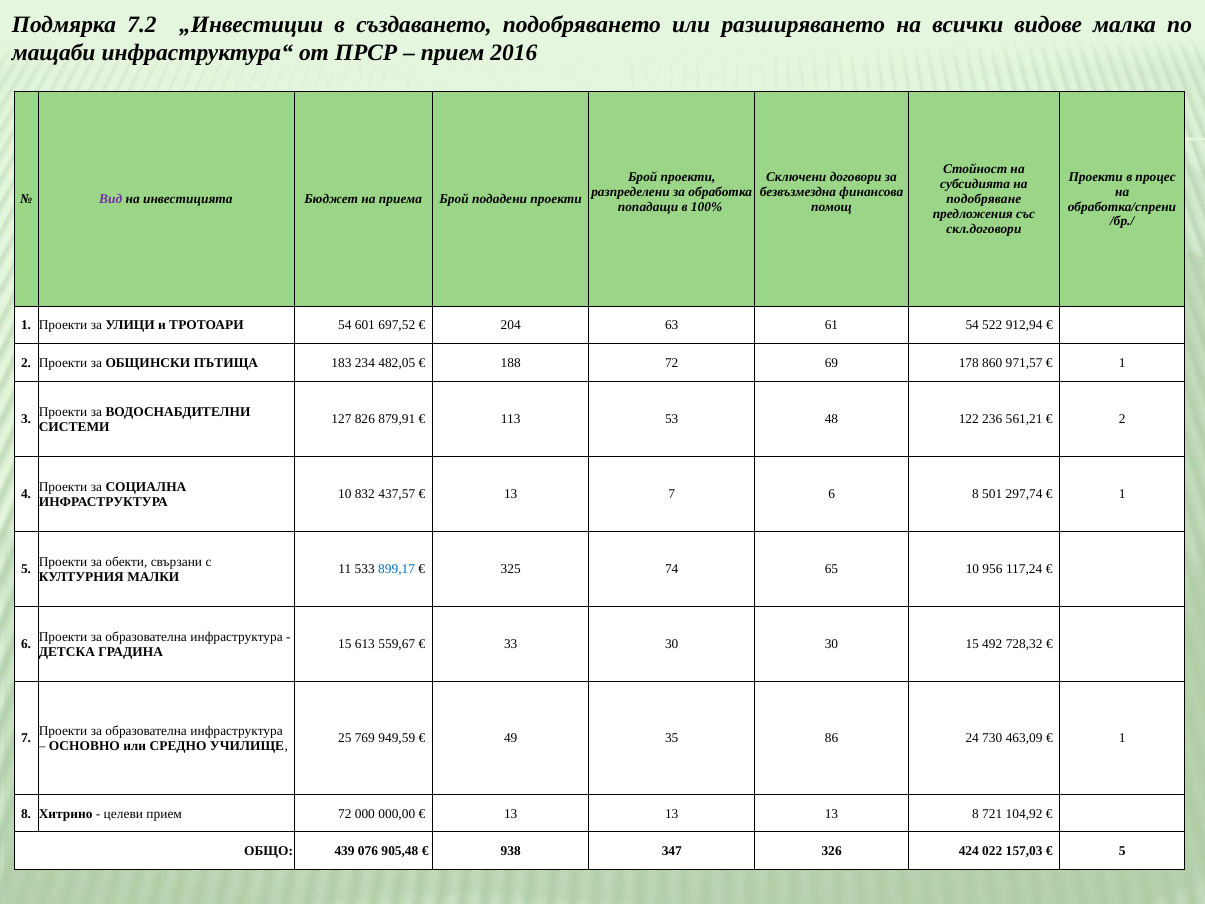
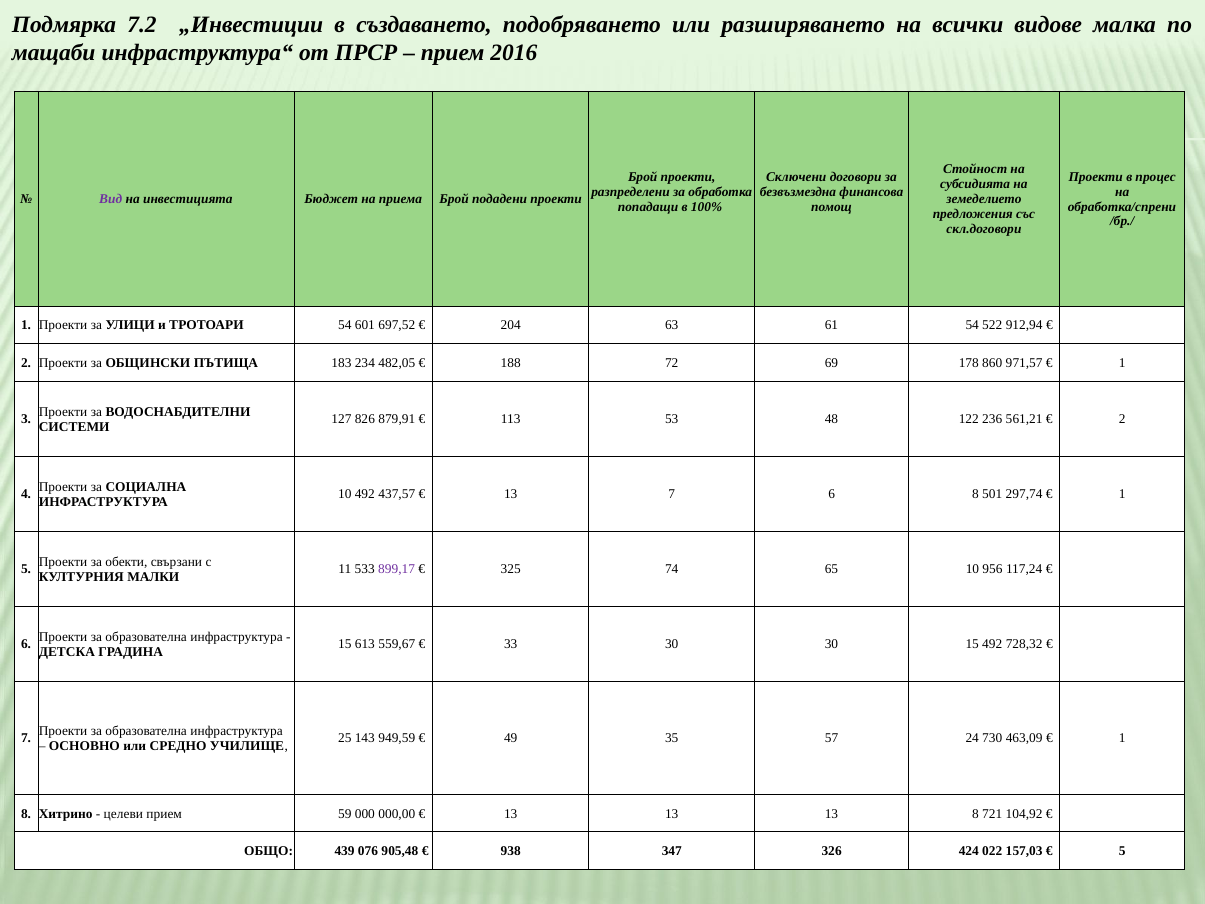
подобряване: подобряване -> земеделието
10 832: 832 -> 492
899,17 colour: blue -> purple
769: 769 -> 143
86: 86 -> 57
прием 72: 72 -> 59
